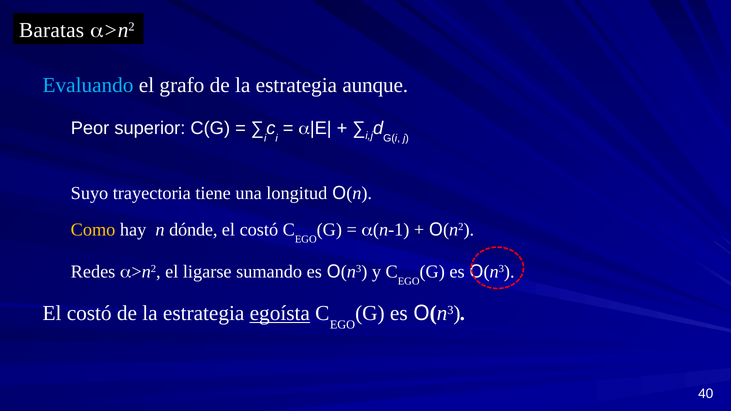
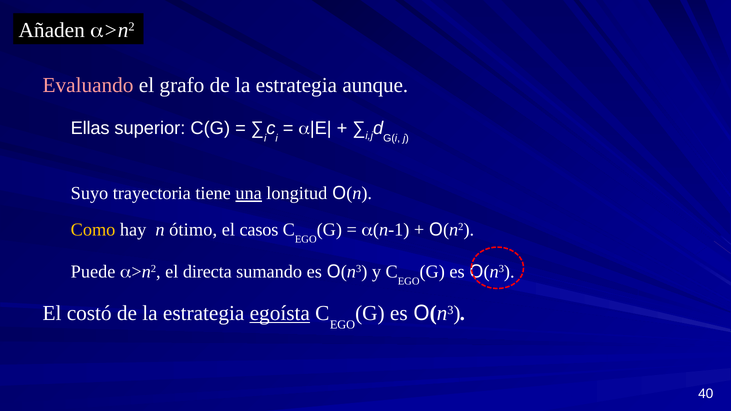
Baratas: Baratas -> Añaden
Evaluando colour: light blue -> pink
Peor: Peor -> Ellas
una underline: none -> present
dónde: dónde -> ótimo
costó at (259, 230): costó -> casos
Redes: Redes -> Puede
ligarse: ligarse -> directa
